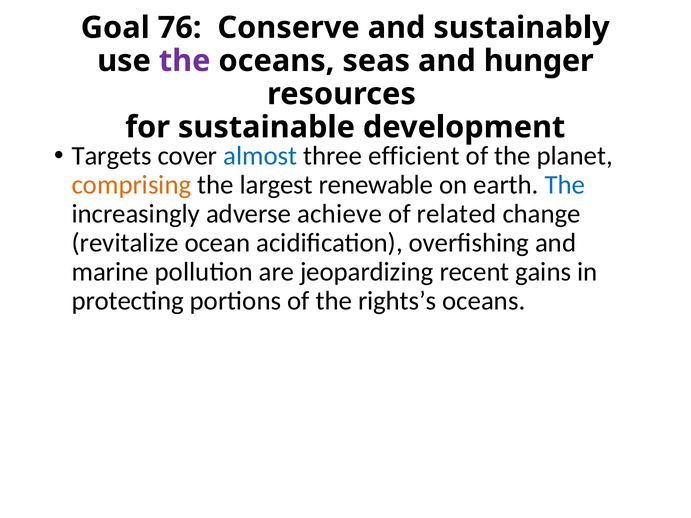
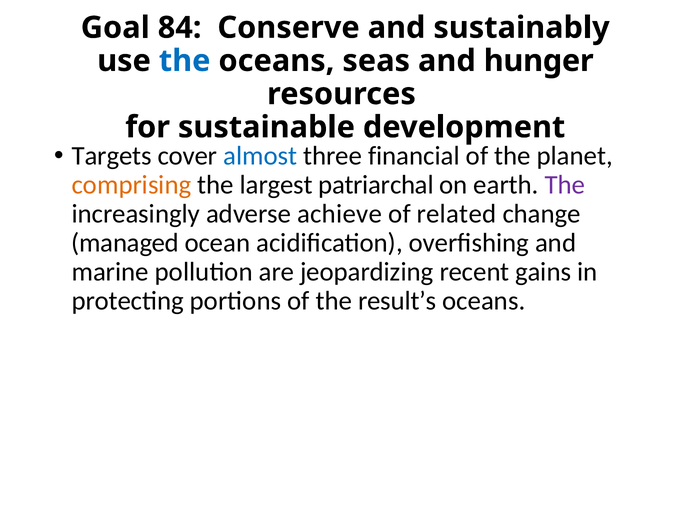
76: 76 -> 84
the at (185, 61) colour: purple -> blue
efficient: efficient -> financial
renewable: renewable -> patriarchal
The at (565, 185) colour: blue -> purple
revitalize: revitalize -> managed
rights’s: rights’s -> result’s
